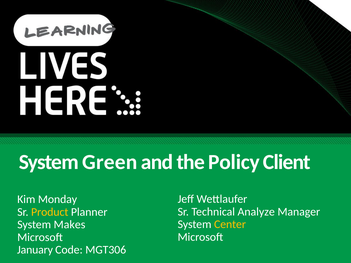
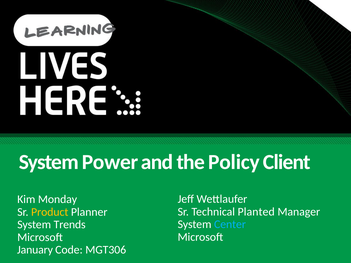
Green: Green -> Power
Analyze: Analyze -> Planted
Center colour: yellow -> light blue
Makes: Makes -> Trends
